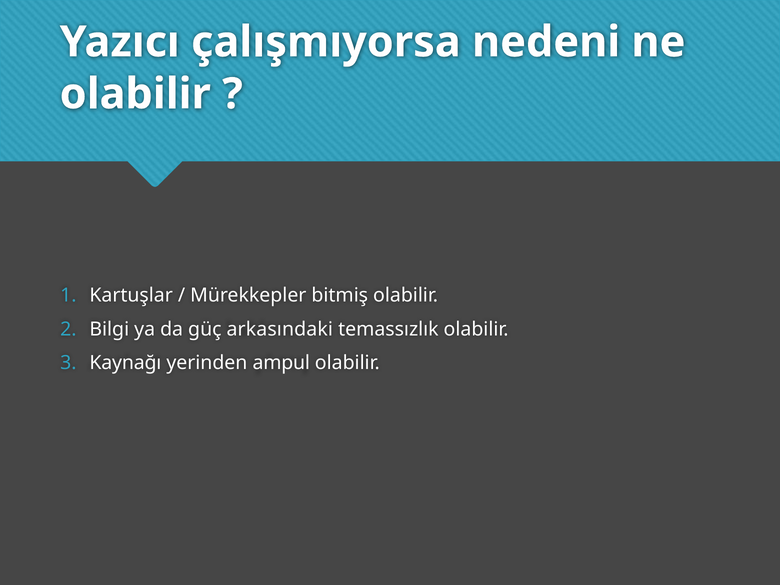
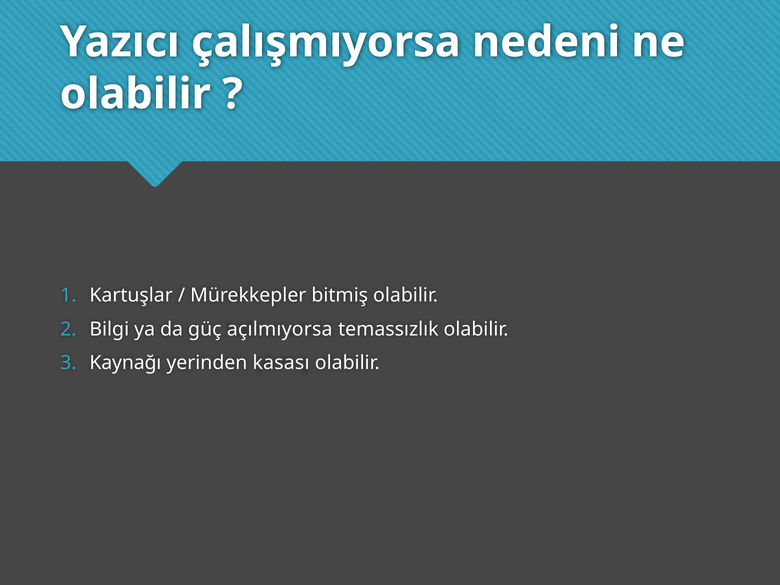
arkasındaki: arkasındaki -> açılmıyorsa
ampul: ampul -> kasası
